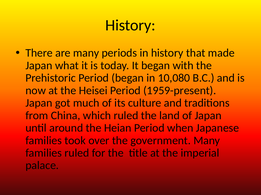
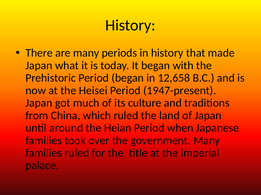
10,080: 10,080 -> 12,658
1959-present: 1959-present -> 1947-present
